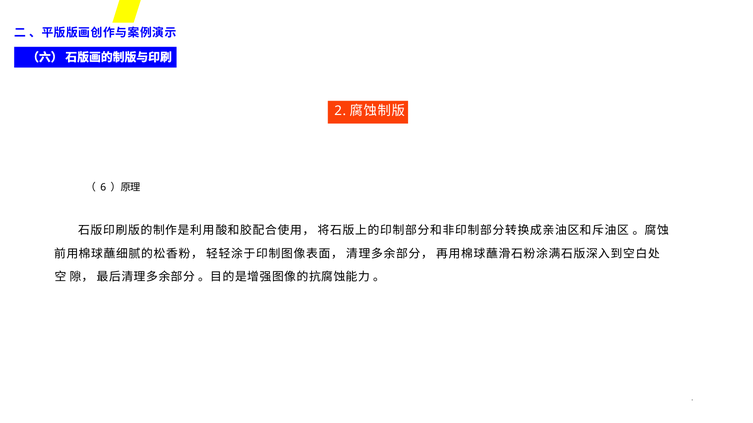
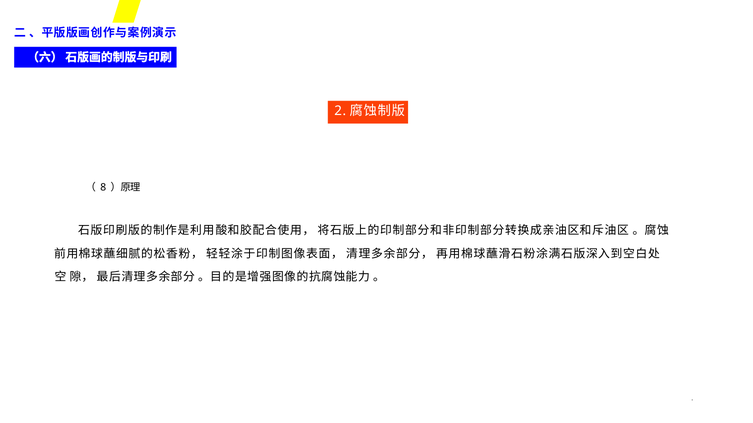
6: 6 -> 8
